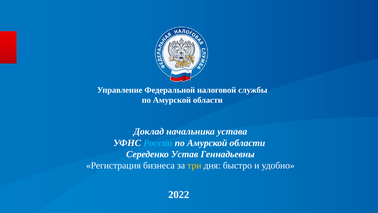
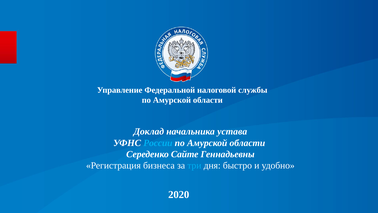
Устав: Устав -> Сайте
три colour: yellow -> light blue
2022: 2022 -> 2020
